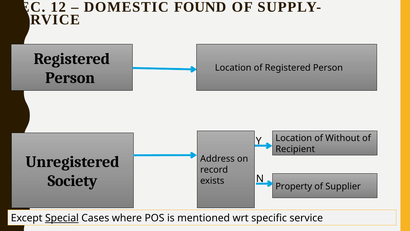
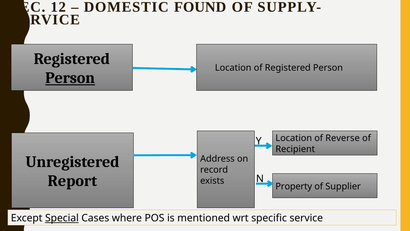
Person at (70, 78) underline: none -> present
Without: Without -> Reverse
Society: Society -> Report
